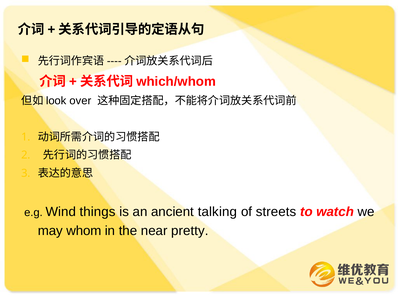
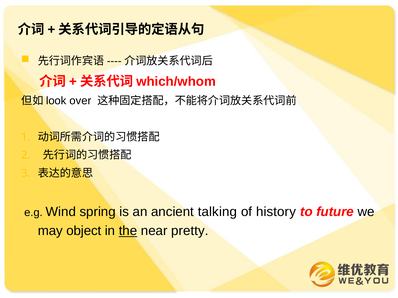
things: things -> spring
streets: streets -> history
watch: watch -> future
whom: whom -> object
the underline: none -> present
